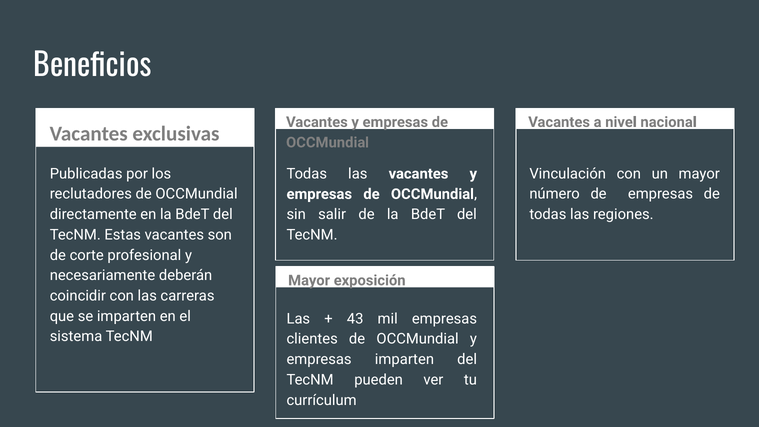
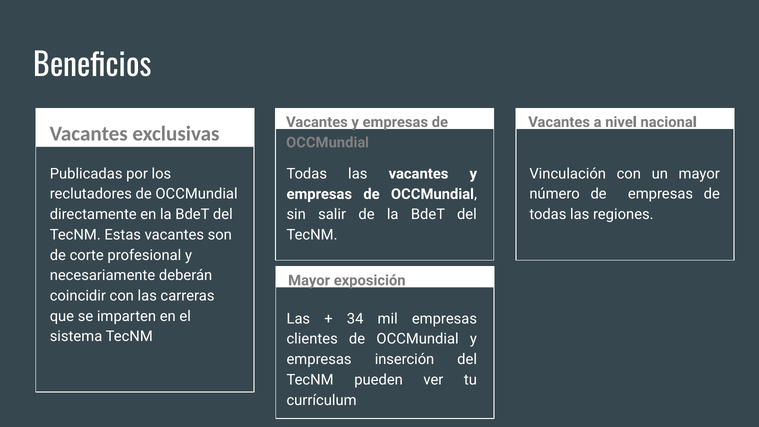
43: 43 -> 34
empresas imparten: imparten -> inserción
